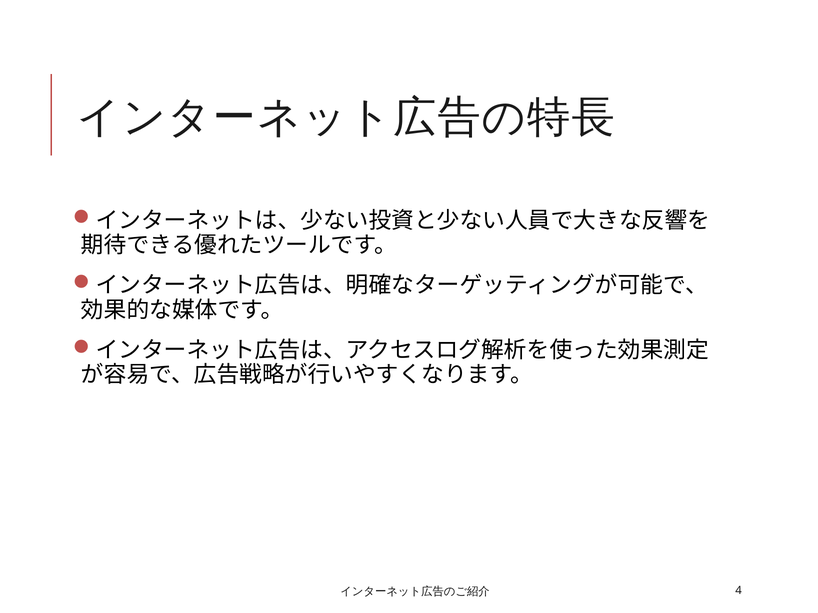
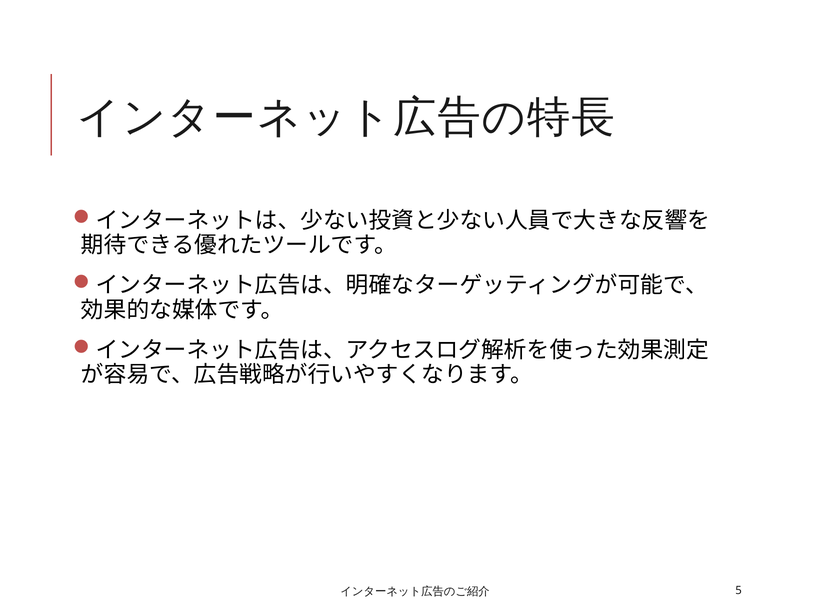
4: 4 -> 5
